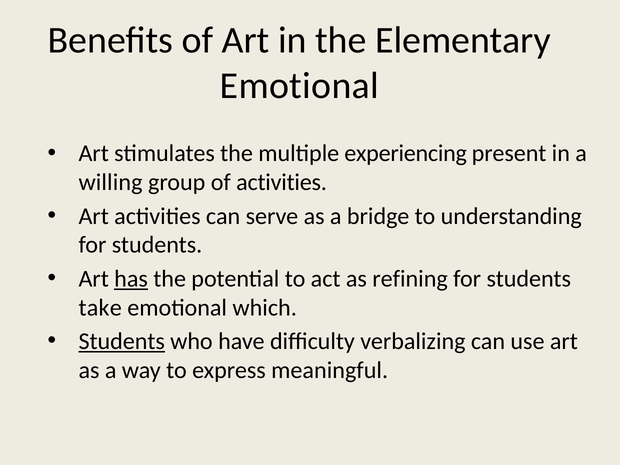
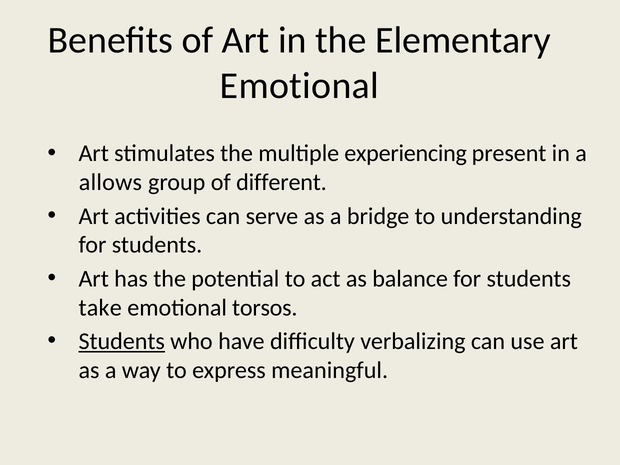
willing: willing -> allows
of activities: activities -> different
has underline: present -> none
refining: refining -> balance
which: which -> torsos
